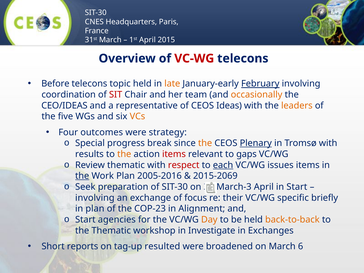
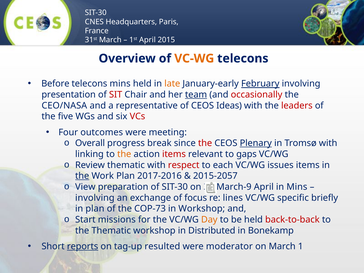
VC-WG colour: red -> orange
telecons topic: topic -> mins
coordination: coordination -> presentation
team underline: none -> present
occasionally colour: orange -> red
CEO/IDEAS: CEO/IDEAS -> CEO/NASA
leaders colour: orange -> red
VCs colour: orange -> red
strategy: strategy -> meeting
Special: Special -> Overall
the at (205, 143) colour: orange -> red
results: results -> linking
each underline: present -> none
2005-2016: 2005-2016 -> 2017-2016
2015-2069: 2015-2069 -> 2015-2057
Seek: Seek -> View
March-3: March-3 -> March-9
in Start: Start -> Mins
their: their -> lines
COP-23: COP-23 -> COP-73
in Alignment: Alignment -> Workshop
agencies: agencies -> missions
back-to-back colour: orange -> red
Investigate: Investigate -> Distributed
Exchanges: Exchanges -> Bonekamp
reports underline: none -> present
broadened: broadened -> moderator
6: 6 -> 1
